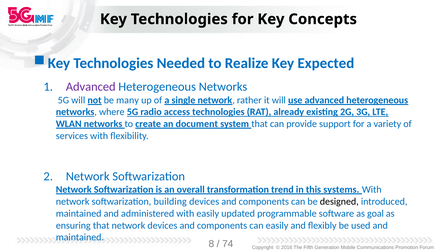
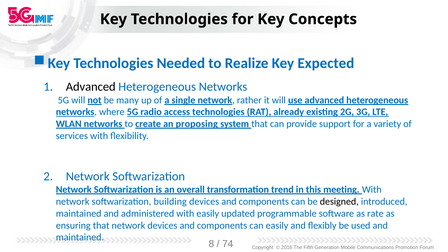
Advanced at (91, 87) colour: purple -> black
document: document -> proposing
systems: systems -> meeting
goal: goal -> rate
